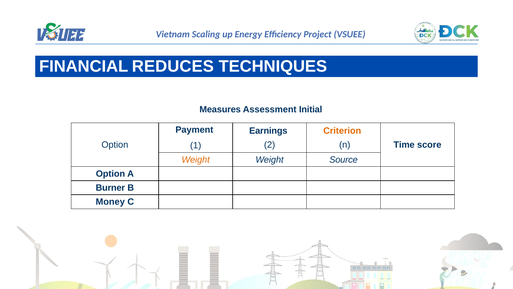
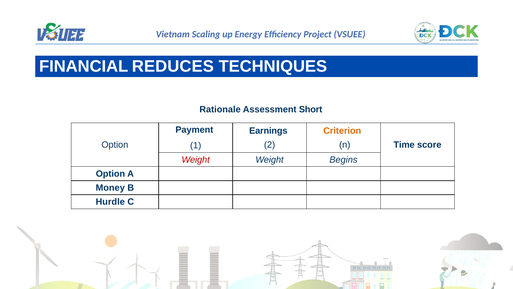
Measures: Measures -> Rationale
Initial: Initial -> Short
Weight at (196, 159) colour: orange -> red
Source: Source -> Begins
Burner: Burner -> Money
Money: Money -> Hurdle
